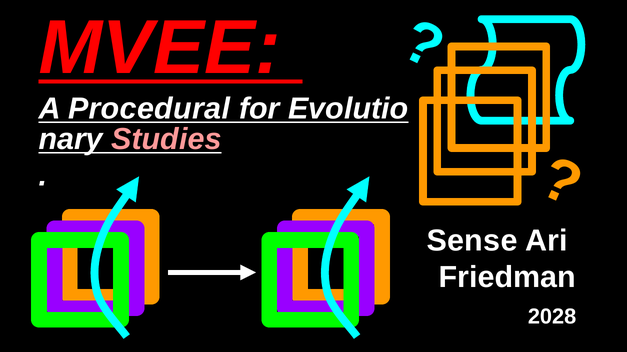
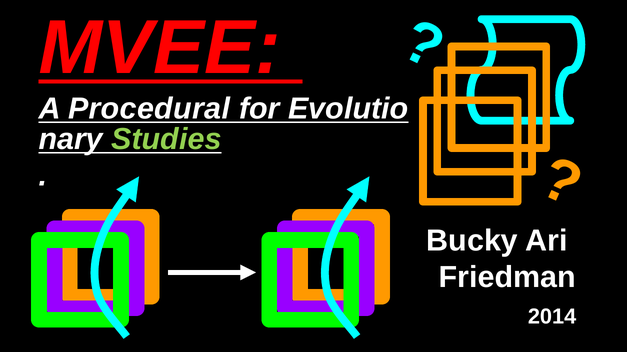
Studies colour: pink -> light green
Sense: Sense -> Bucky
2028: 2028 -> 2014
